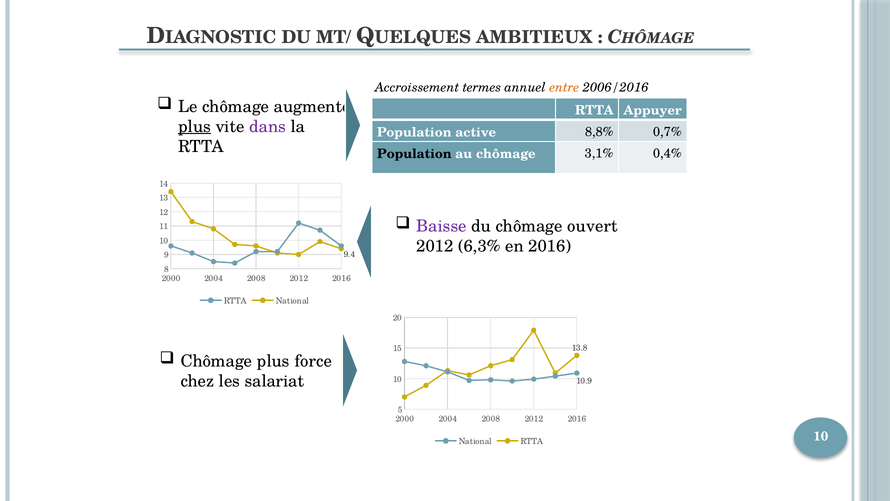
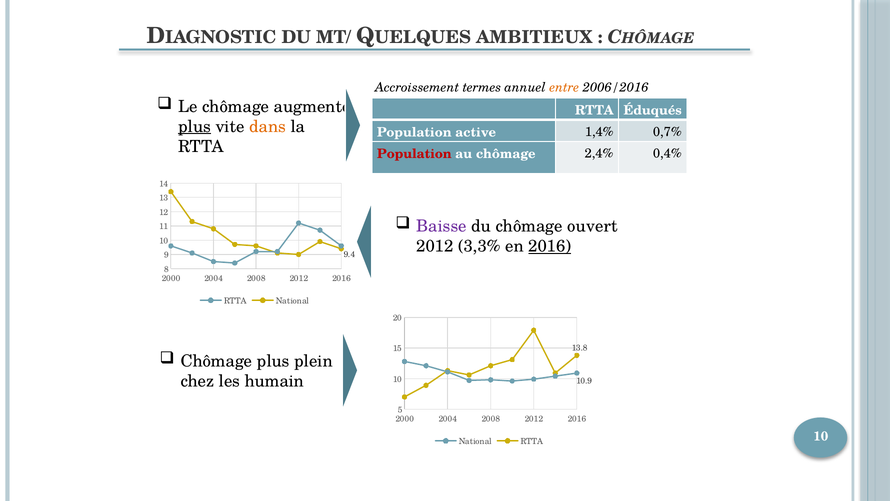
Appuyer: Appuyer -> Éduqués
dans colour: purple -> orange
8,8%: 8,8% -> 1,4%
Population at (414, 154) colour: black -> red
3,1%: 3,1% -> 2,4%
6,3%: 6,3% -> 3,3%
2016 at (550, 246) underline: none -> present
force: force -> plein
salariat: salariat -> humain
